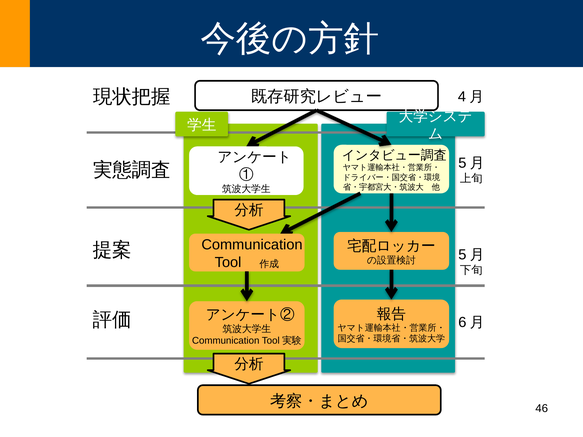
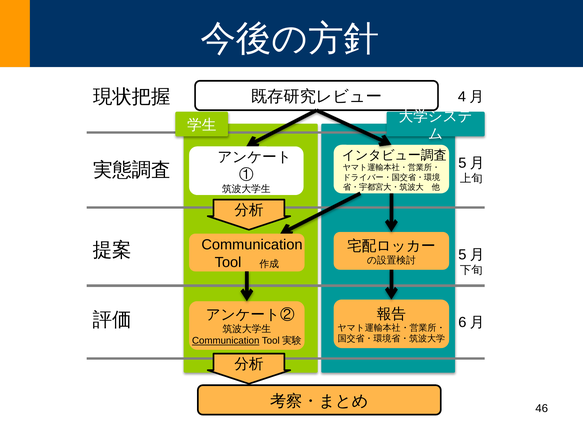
Communication at (226, 341) underline: none -> present
